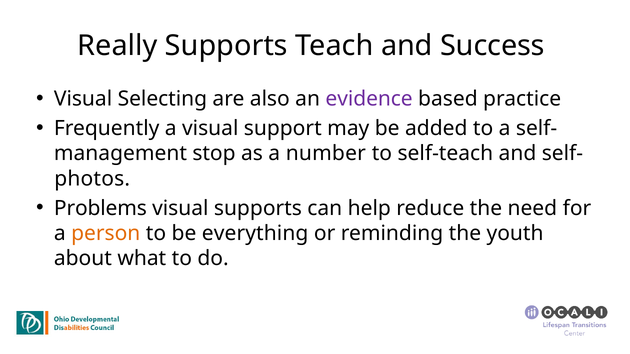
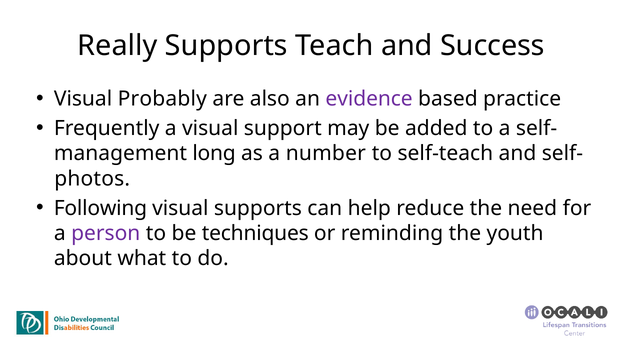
Selecting: Selecting -> Probably
stop: stop -> long
Problems: Problems -> Following
person colour: orange -> purple
everything: everything -> techniques
